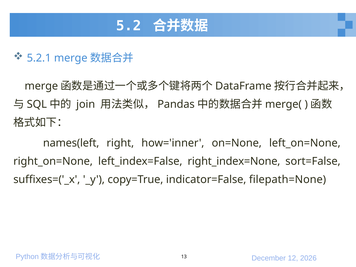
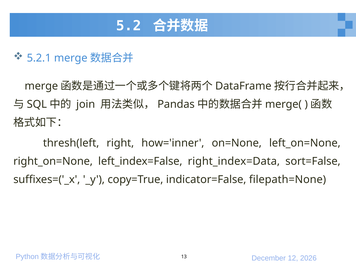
names(left: names(left -> thresh(left
right_index=None: right_index=None -> right_index=Data
